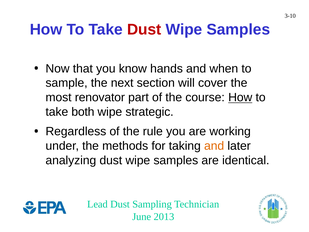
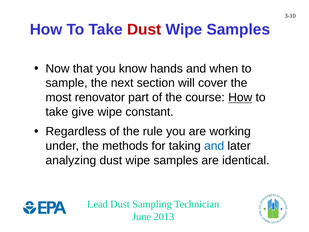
both: both -> give
strategic: strategic -> constant
and at (214, 146) colour: orange -> blue
